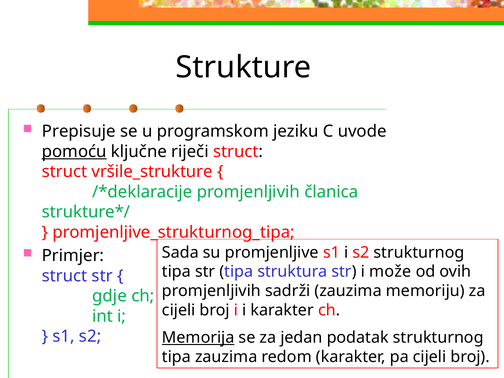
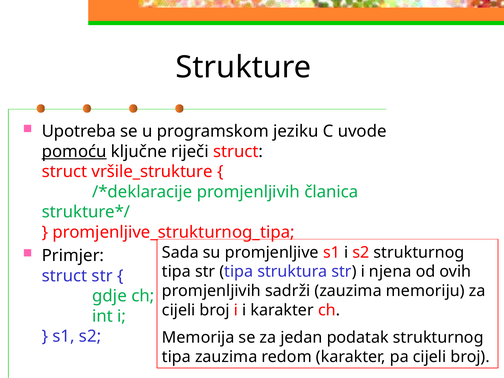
Prepisuje: Prepisuje -> Upotreba
može: može -> njena
Memorija underline: present -> none
